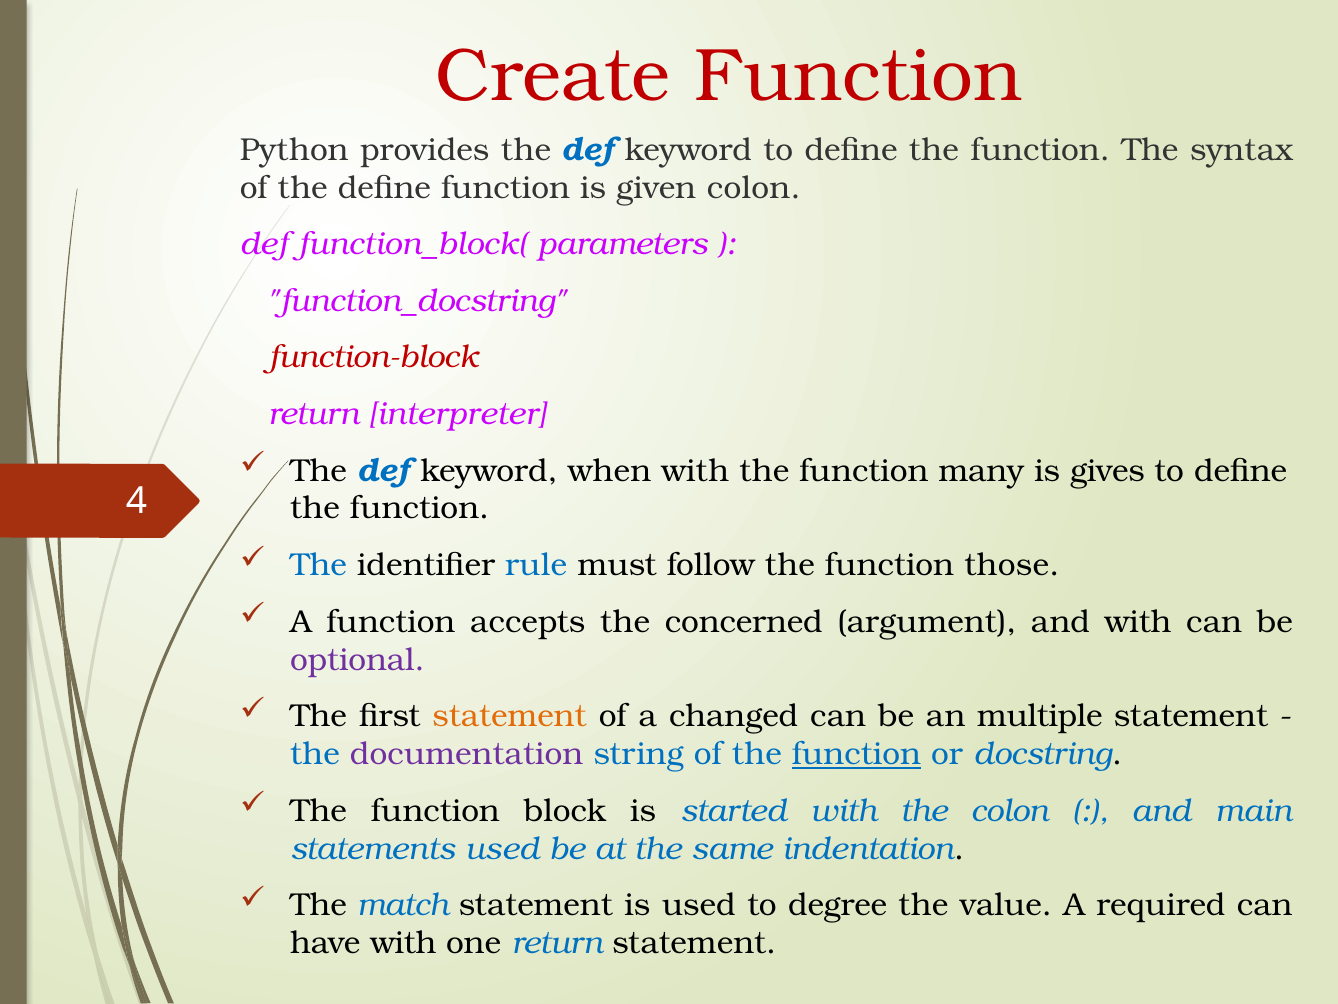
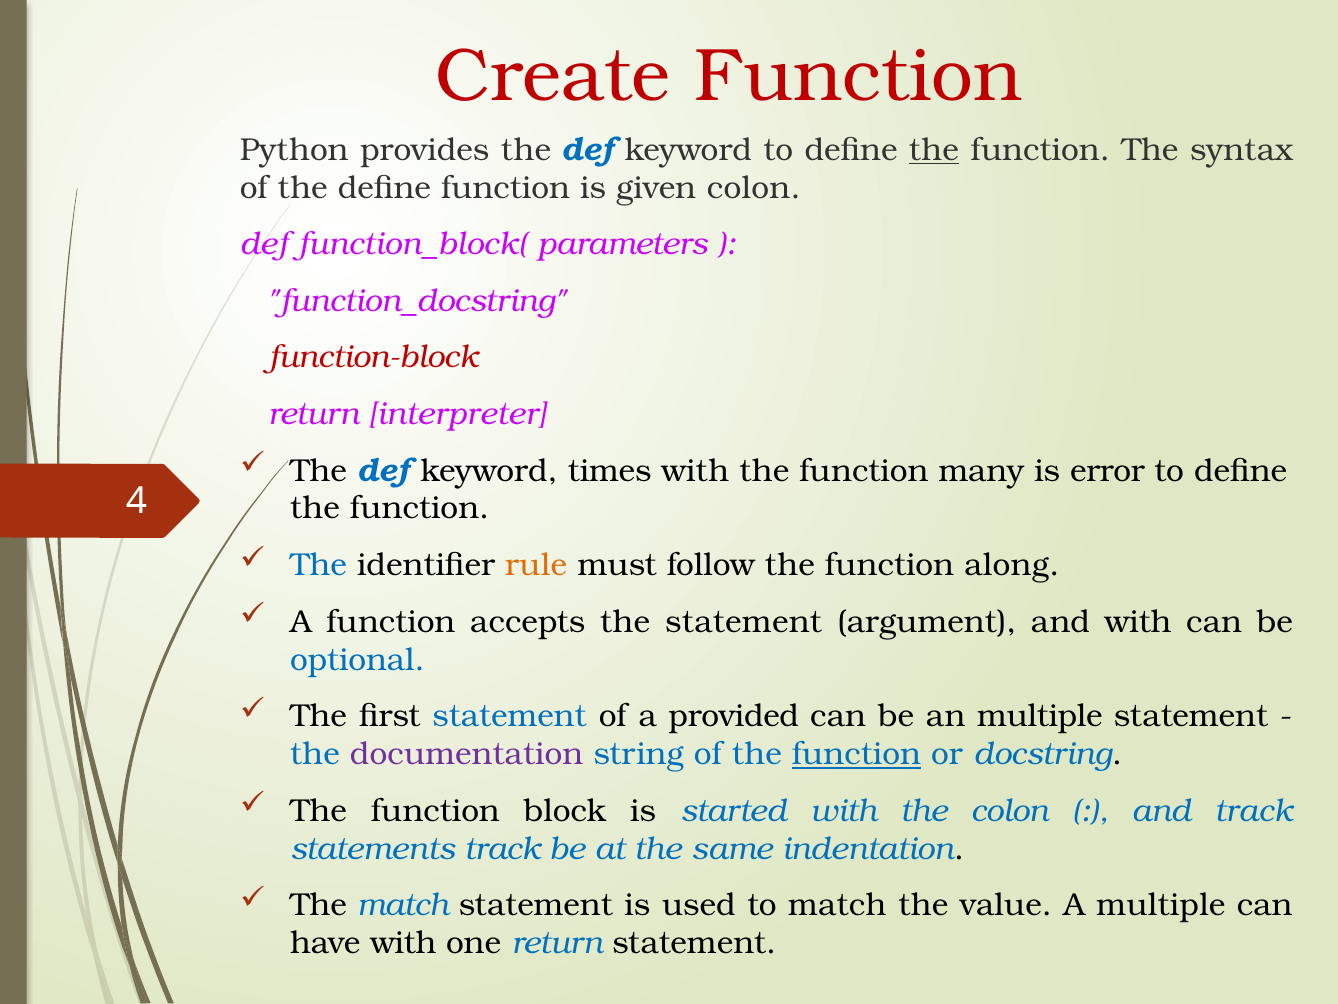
the at (934, 150) underline: none -> present
when: when -> times
gives: gives -> error
rule colour: blue -> orange
those: those -> along
the concerned: concerned -> statement
optional colour: purple -> blue
statement at (509, 716) colour: orange -> blue
changed: changed -> provided
and main: main -> track
statements used: used -> track
to degree: degree -> match
A required: required -> multiple
